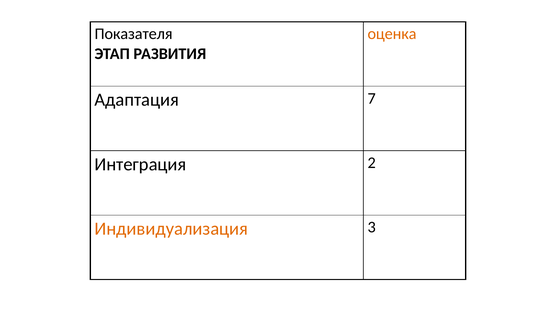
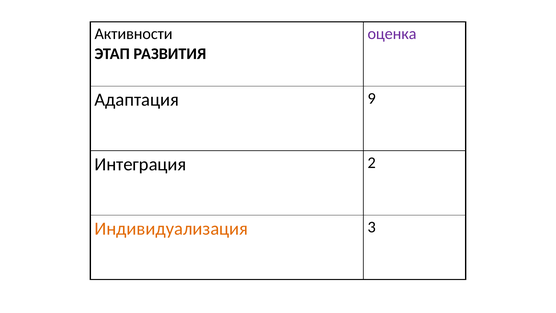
Показателя: Показателя -> Активности
оценка colour: orange -> purple
7: 7 -> 9
